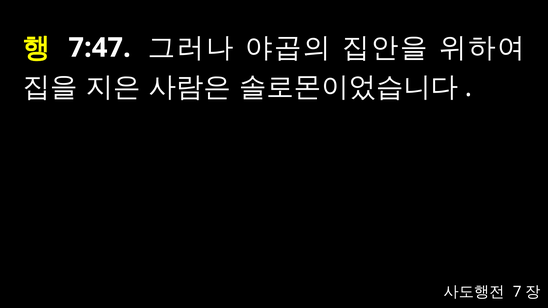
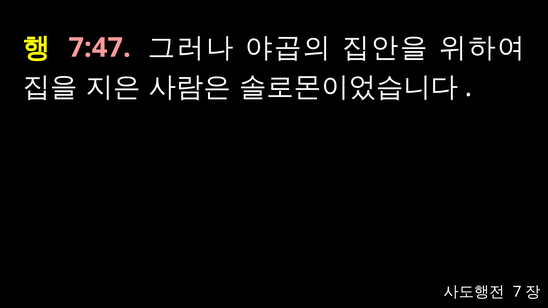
7:47 colour: white -> pink
